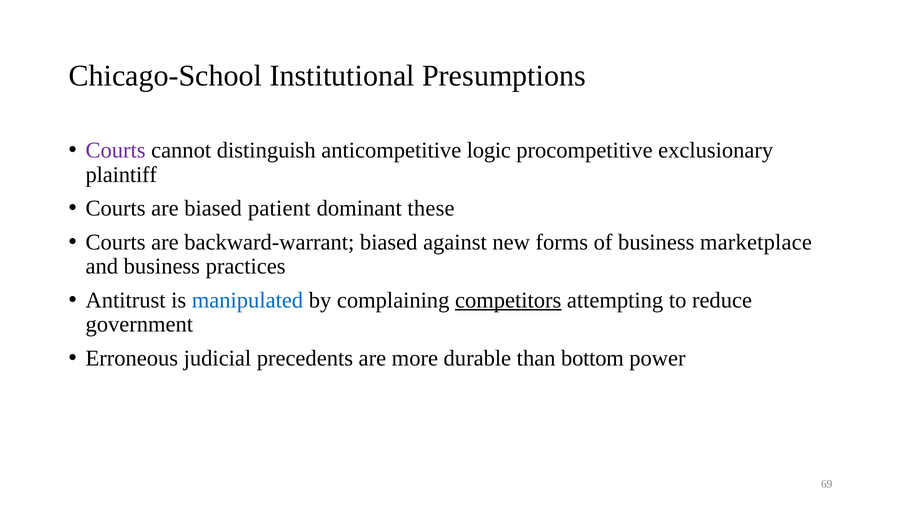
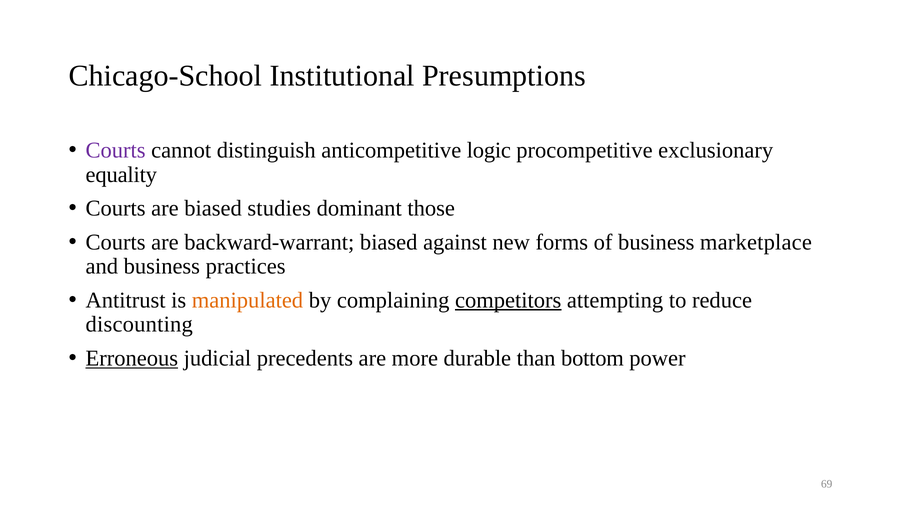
plaintiff: plaintiff -> equality
patient: patient -> studies
these: these -> those
manipulated colour: blue -> orange
government: government -> discounting
Erroneous underline: none -> present
